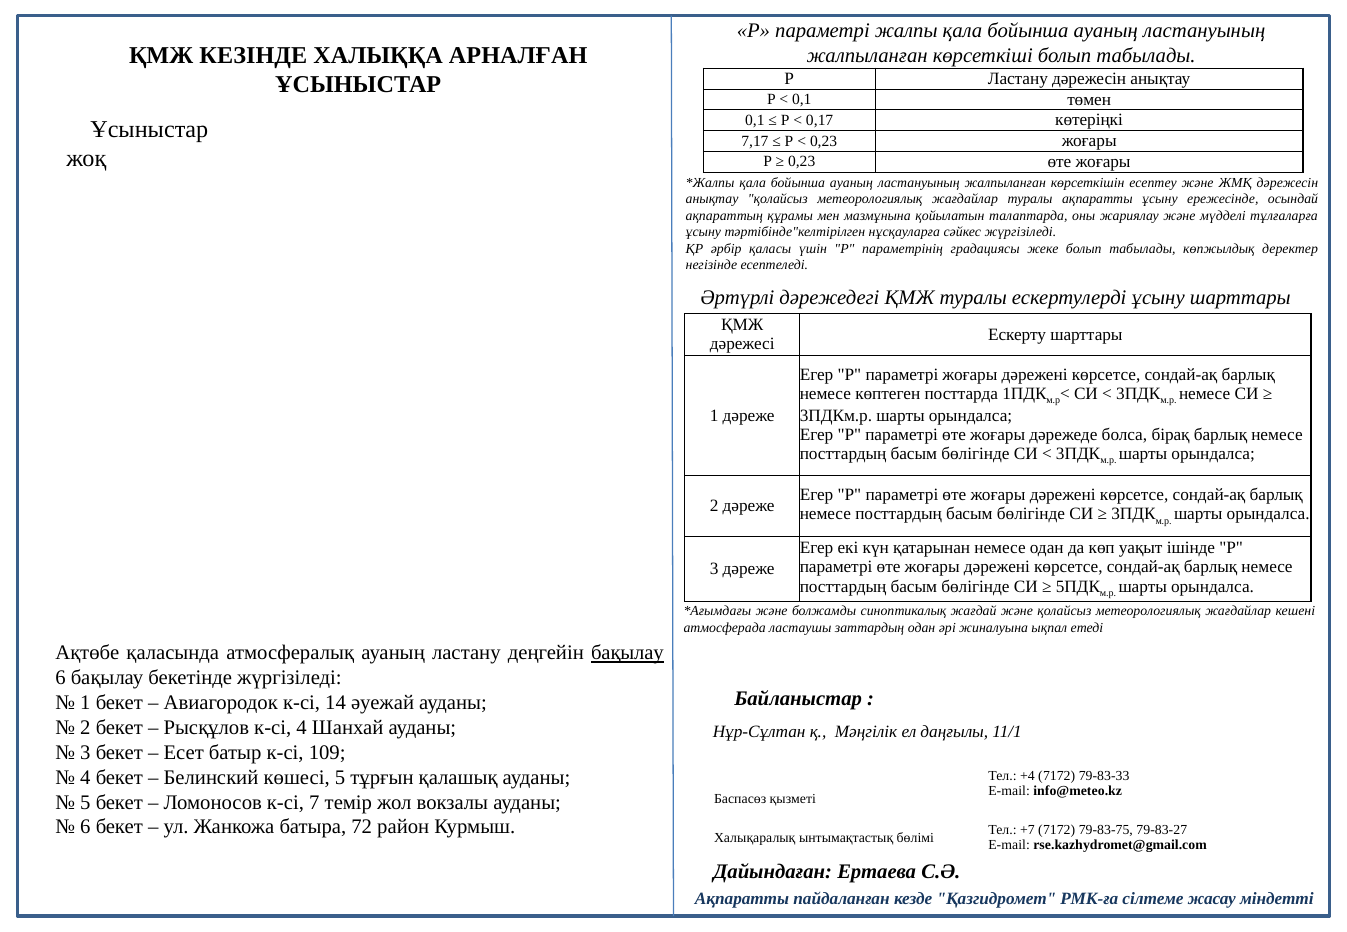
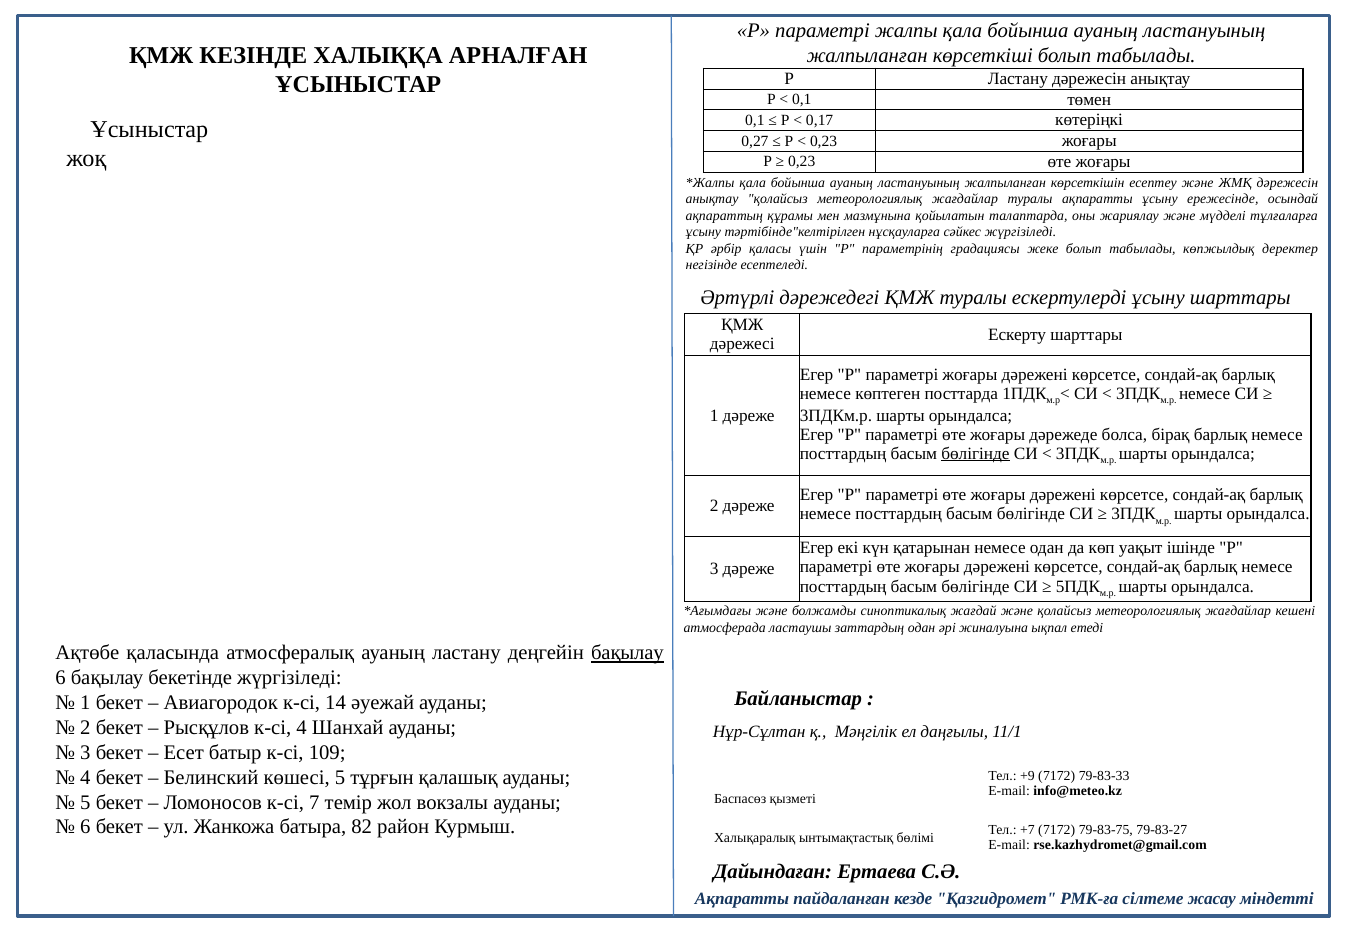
7,17: 7,17 -> 0,27
бөлігінде at (975, 454) underline: none -> present
+4: +4 -> +9
72: 72 -> 82
